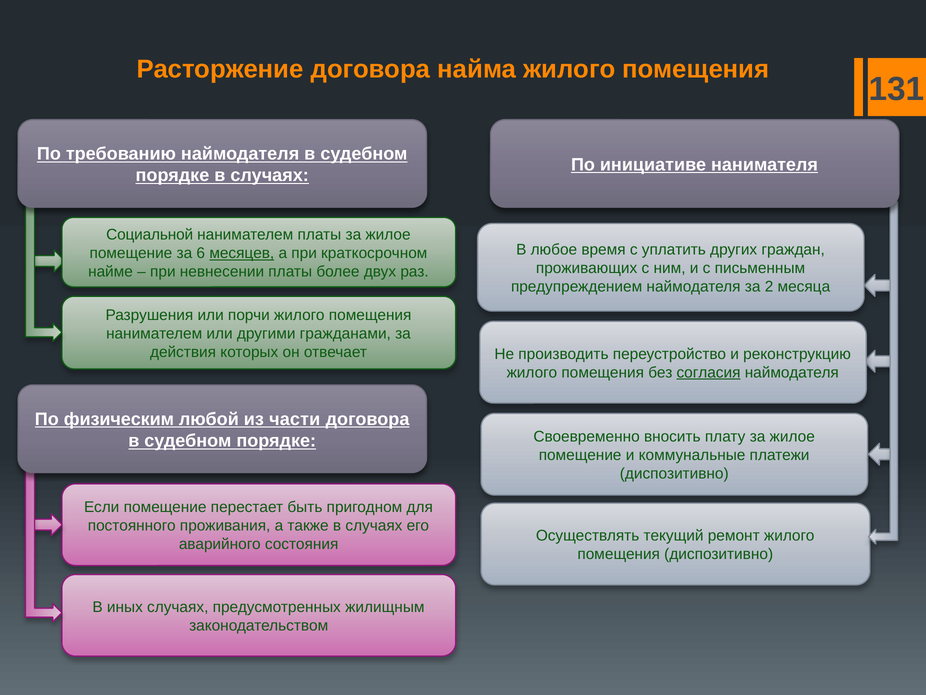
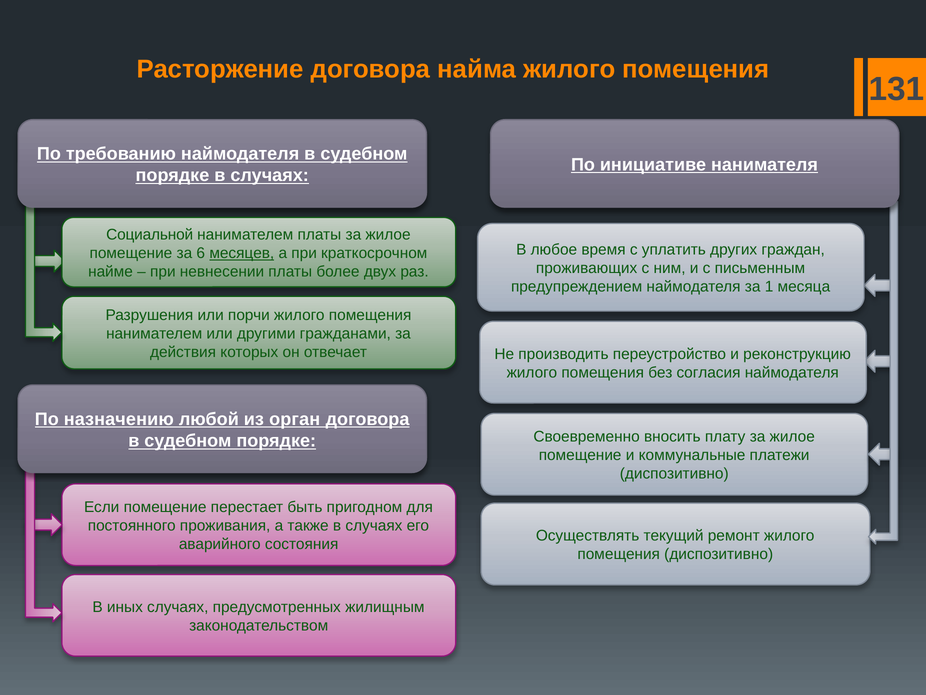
2: 2 -> 1
согласия underline: present -> none
физическим: физическим -> назначению
части: части -> орган
